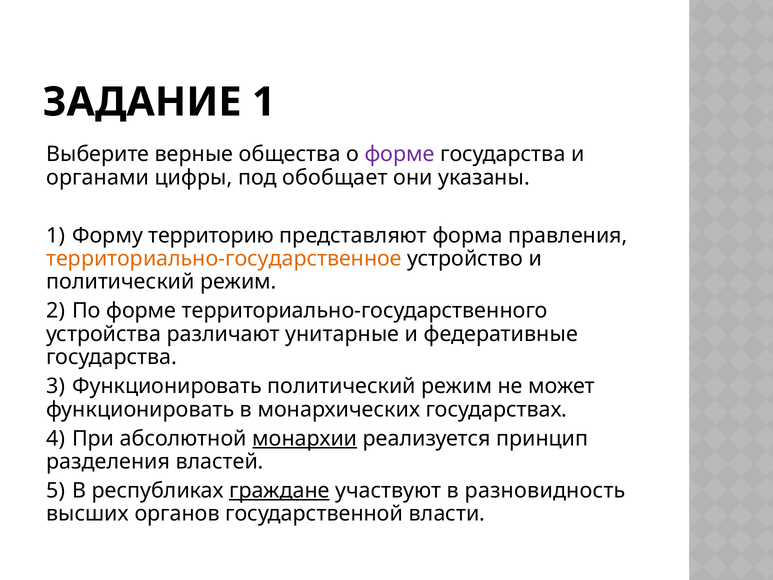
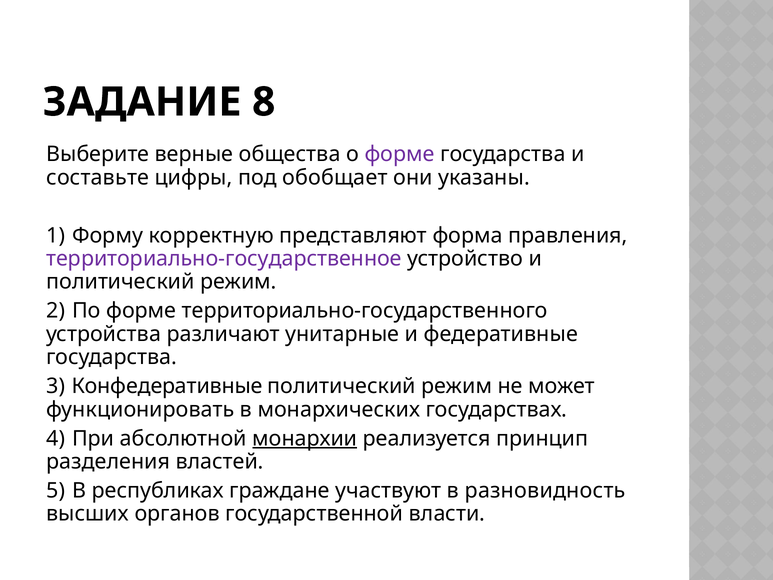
ЗАДАНИЕ 1: 1 -> 8
органами: органами -> составьте
территорию: территорию -> корректную
территориально-государственное colour: orange -> purple
3 Функционировать: Функционировать -> Конфедеративные
граждане underline: present -> none
